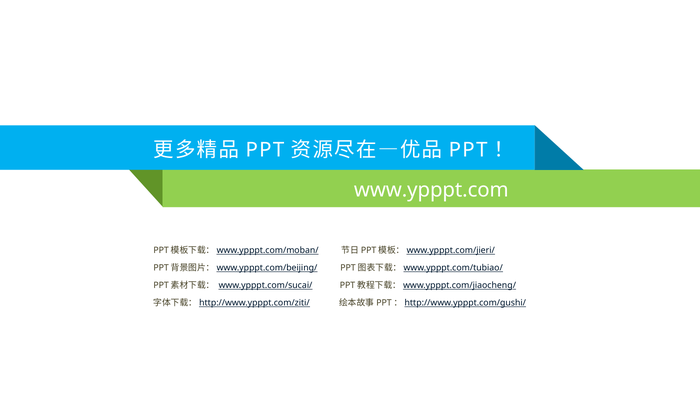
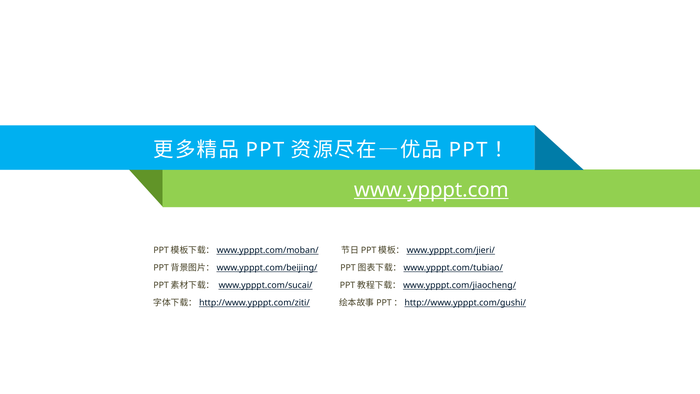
www.ypppt.com underline: none -> present
